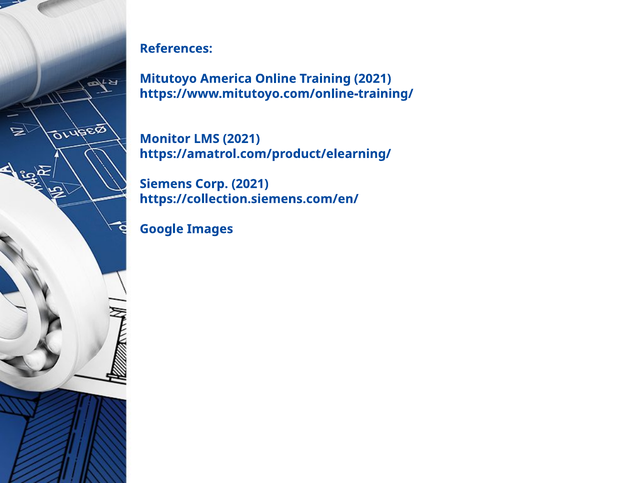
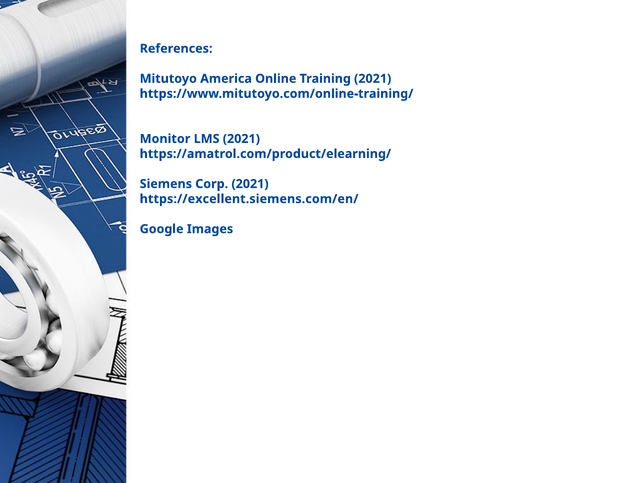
https://collection.siemens.com/en/: https://collection.siemens.com/en/ -> https://excellent.siemens.com/en/
